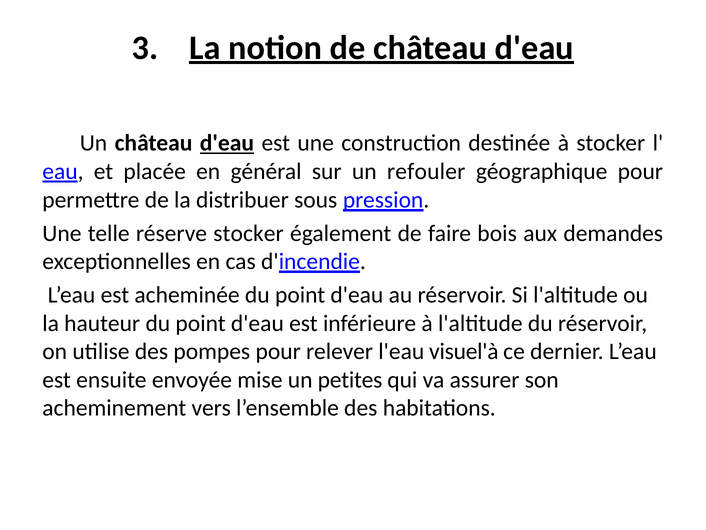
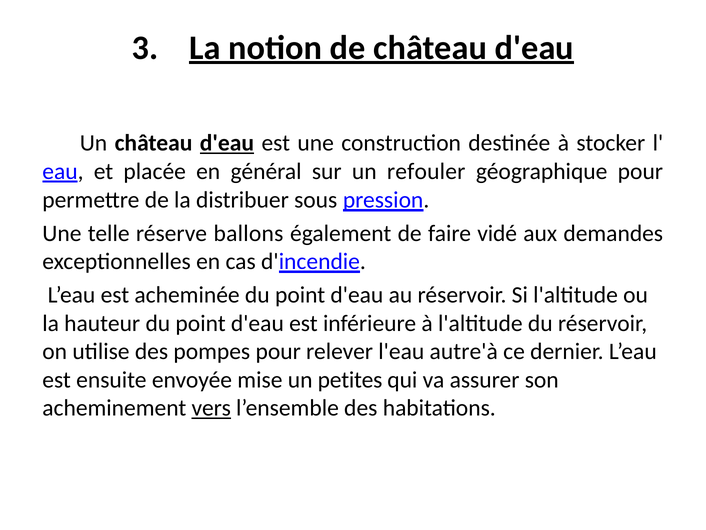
réserve stocker: stocker -> ballons
bois: bois -> vidé
visuel'à: visuel'à -> autre'à
vers underline: none -> present
